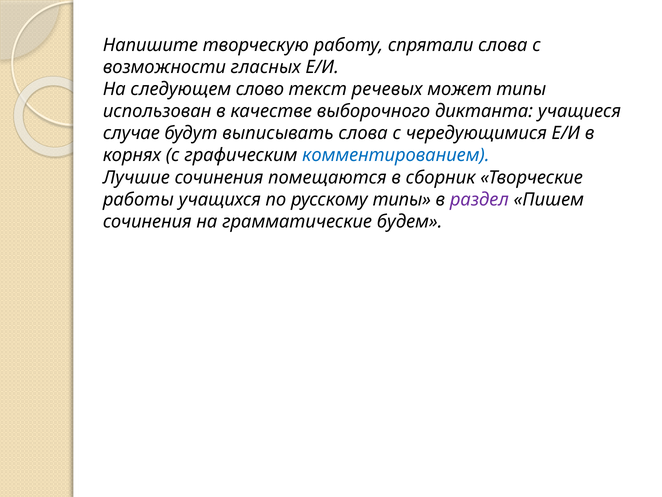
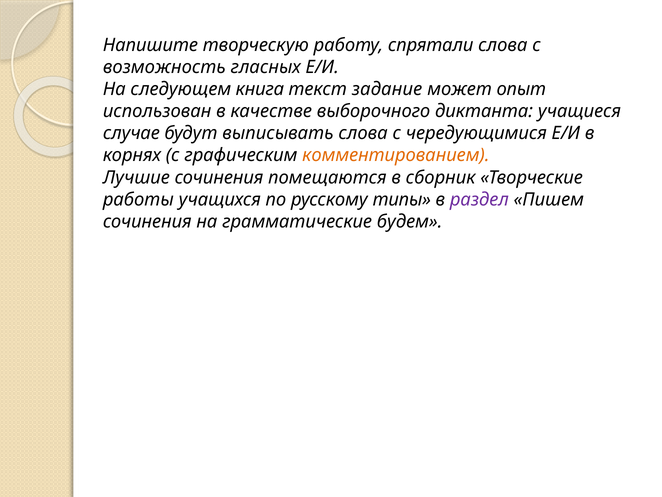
возможности: возможности -> возможность
слово: слово -> книга
речевых: речевых -> задание
может типы: типы -> опыт
комментированием colour: blue -> orange
